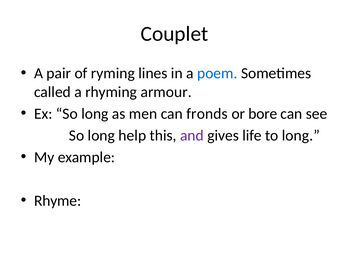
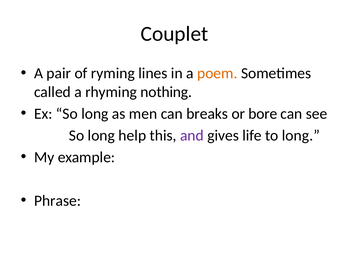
poem colour: blue -> orange
armour: armour -> nothing
fronds: fronds -> breaks
Rhyme: Rhyme -> Phrase
